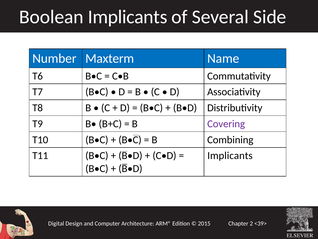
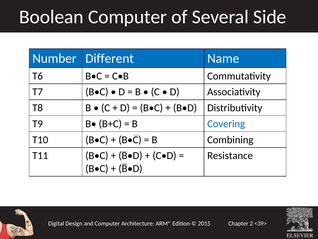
Boolean Implicants: Implicants -> Computer
Maxterm: Maxterm -> Different
Covering colour: purple -> blue
Implicants at (230, 155): Implicants -> Resistance
